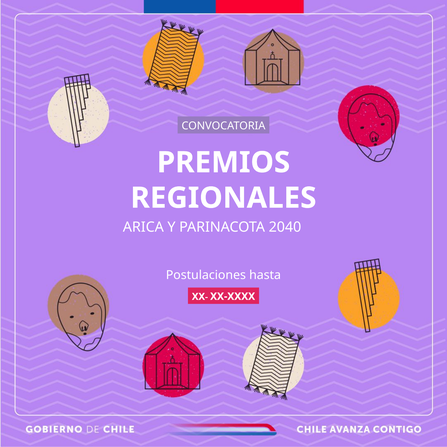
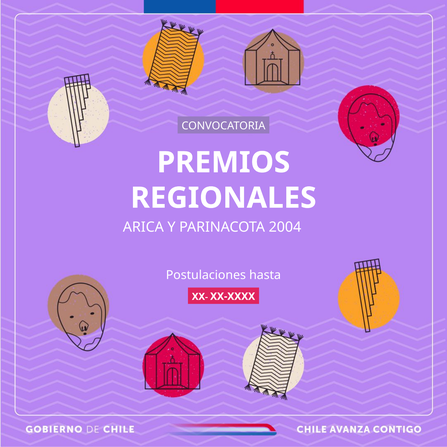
2040: 2040 -> 2004
